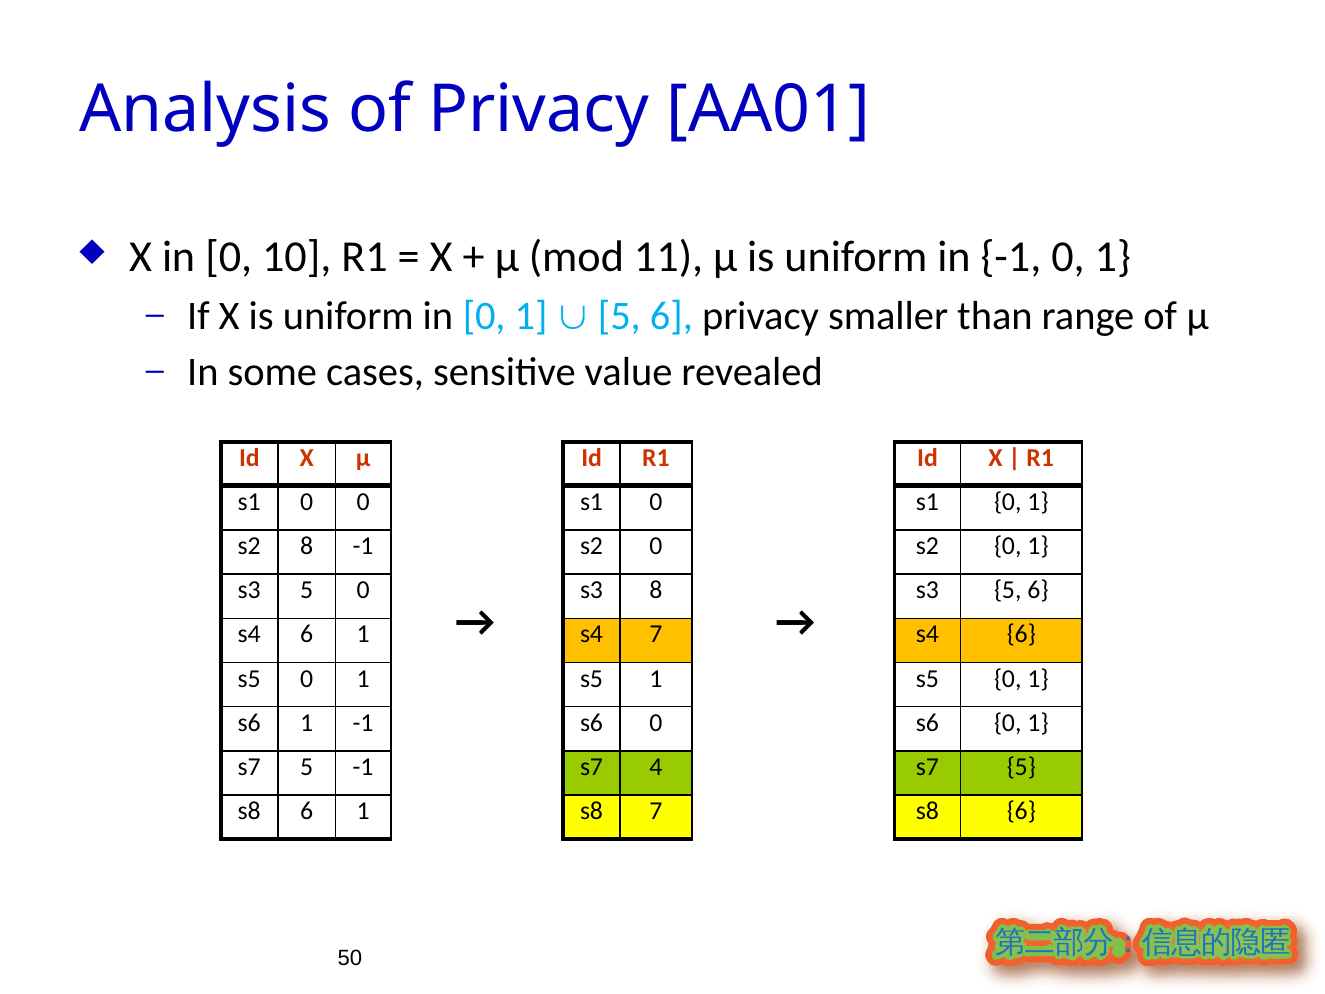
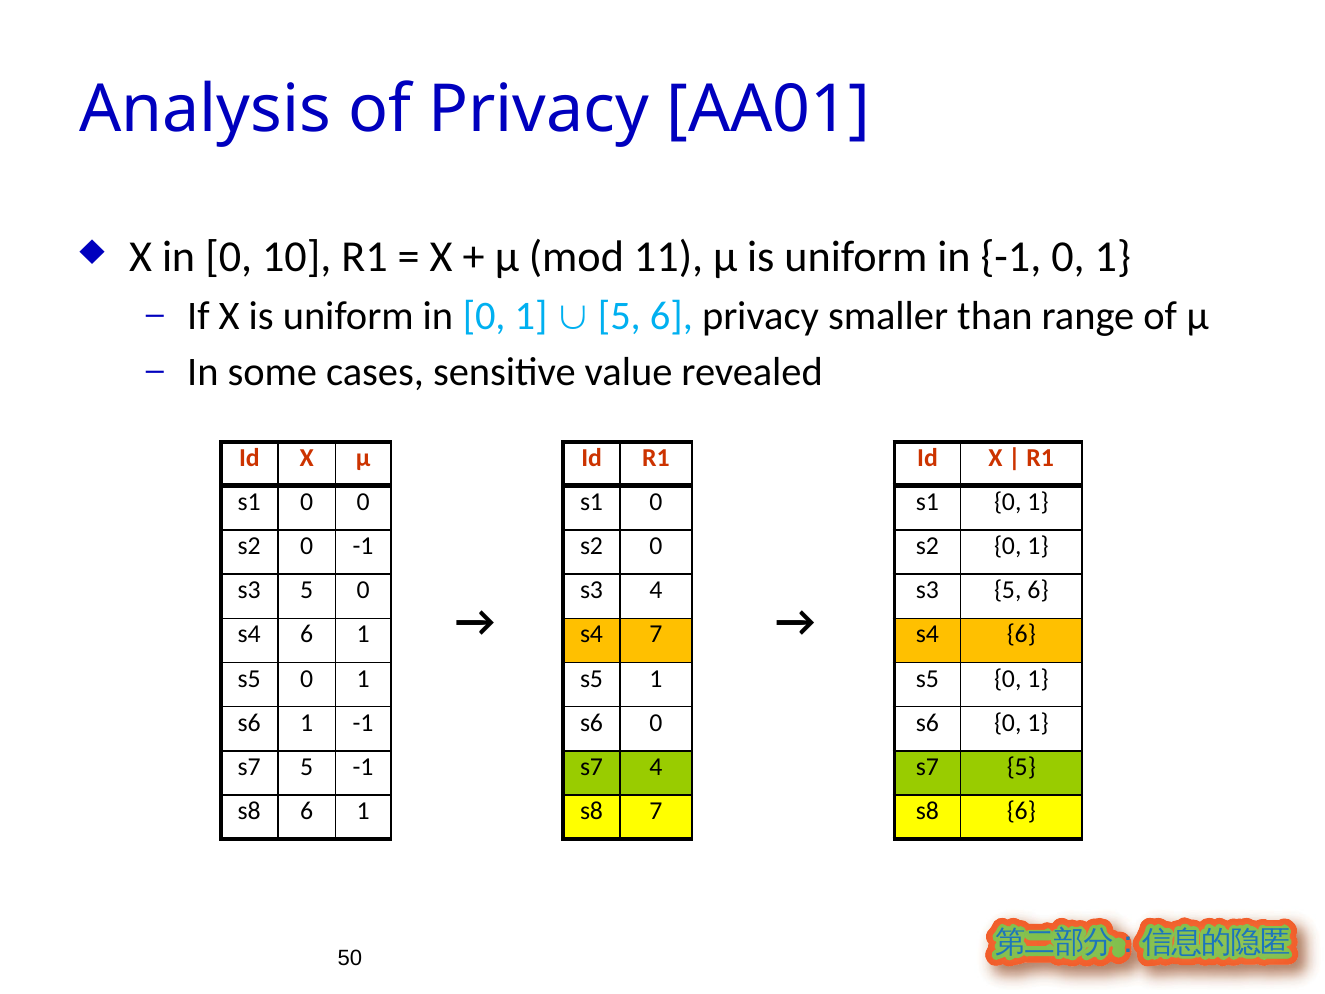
8 at (307, 546): 8 -> 0
s3 8: 8 -> 4
